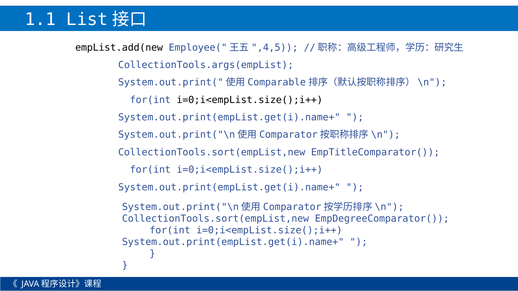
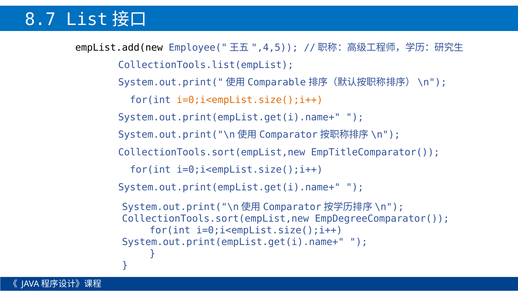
1.1: 1.1 -> 8.7
CollectionTools.args(empList: CollectionTools.args(empList -> CollectionTools.list(empList
i=0;i<empList.size();i++ at (250, 100) colour: black -> orange
